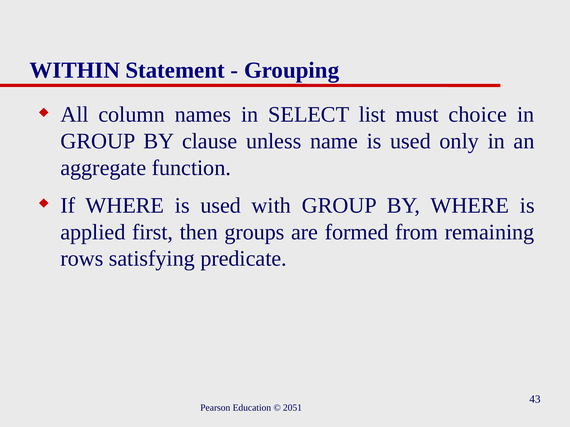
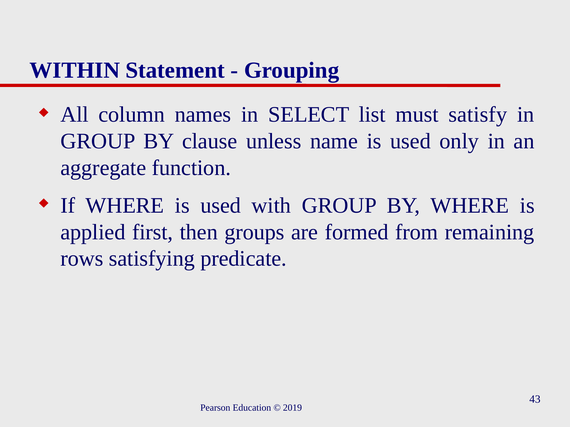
choice: choice -> satisfy
2051: 2051 -> 2019
